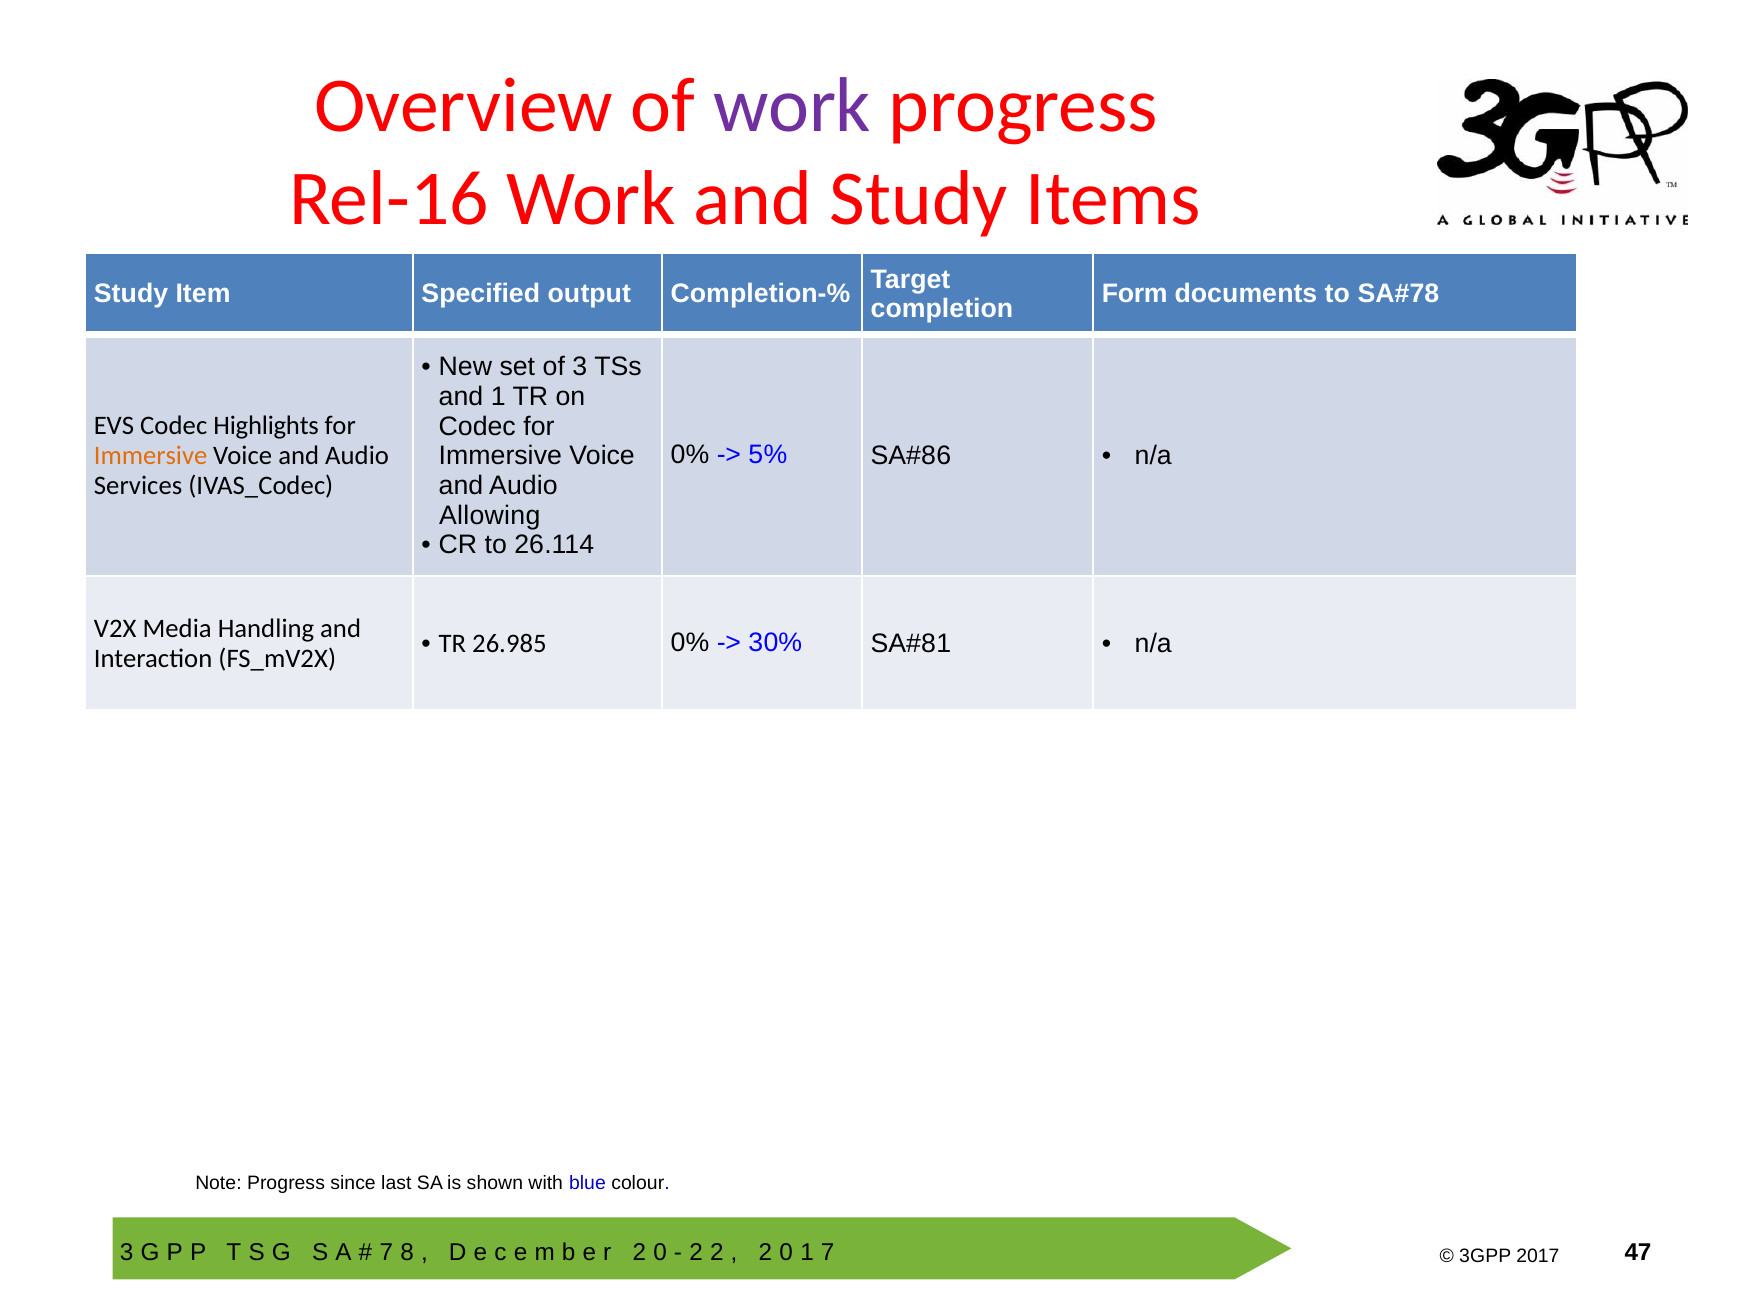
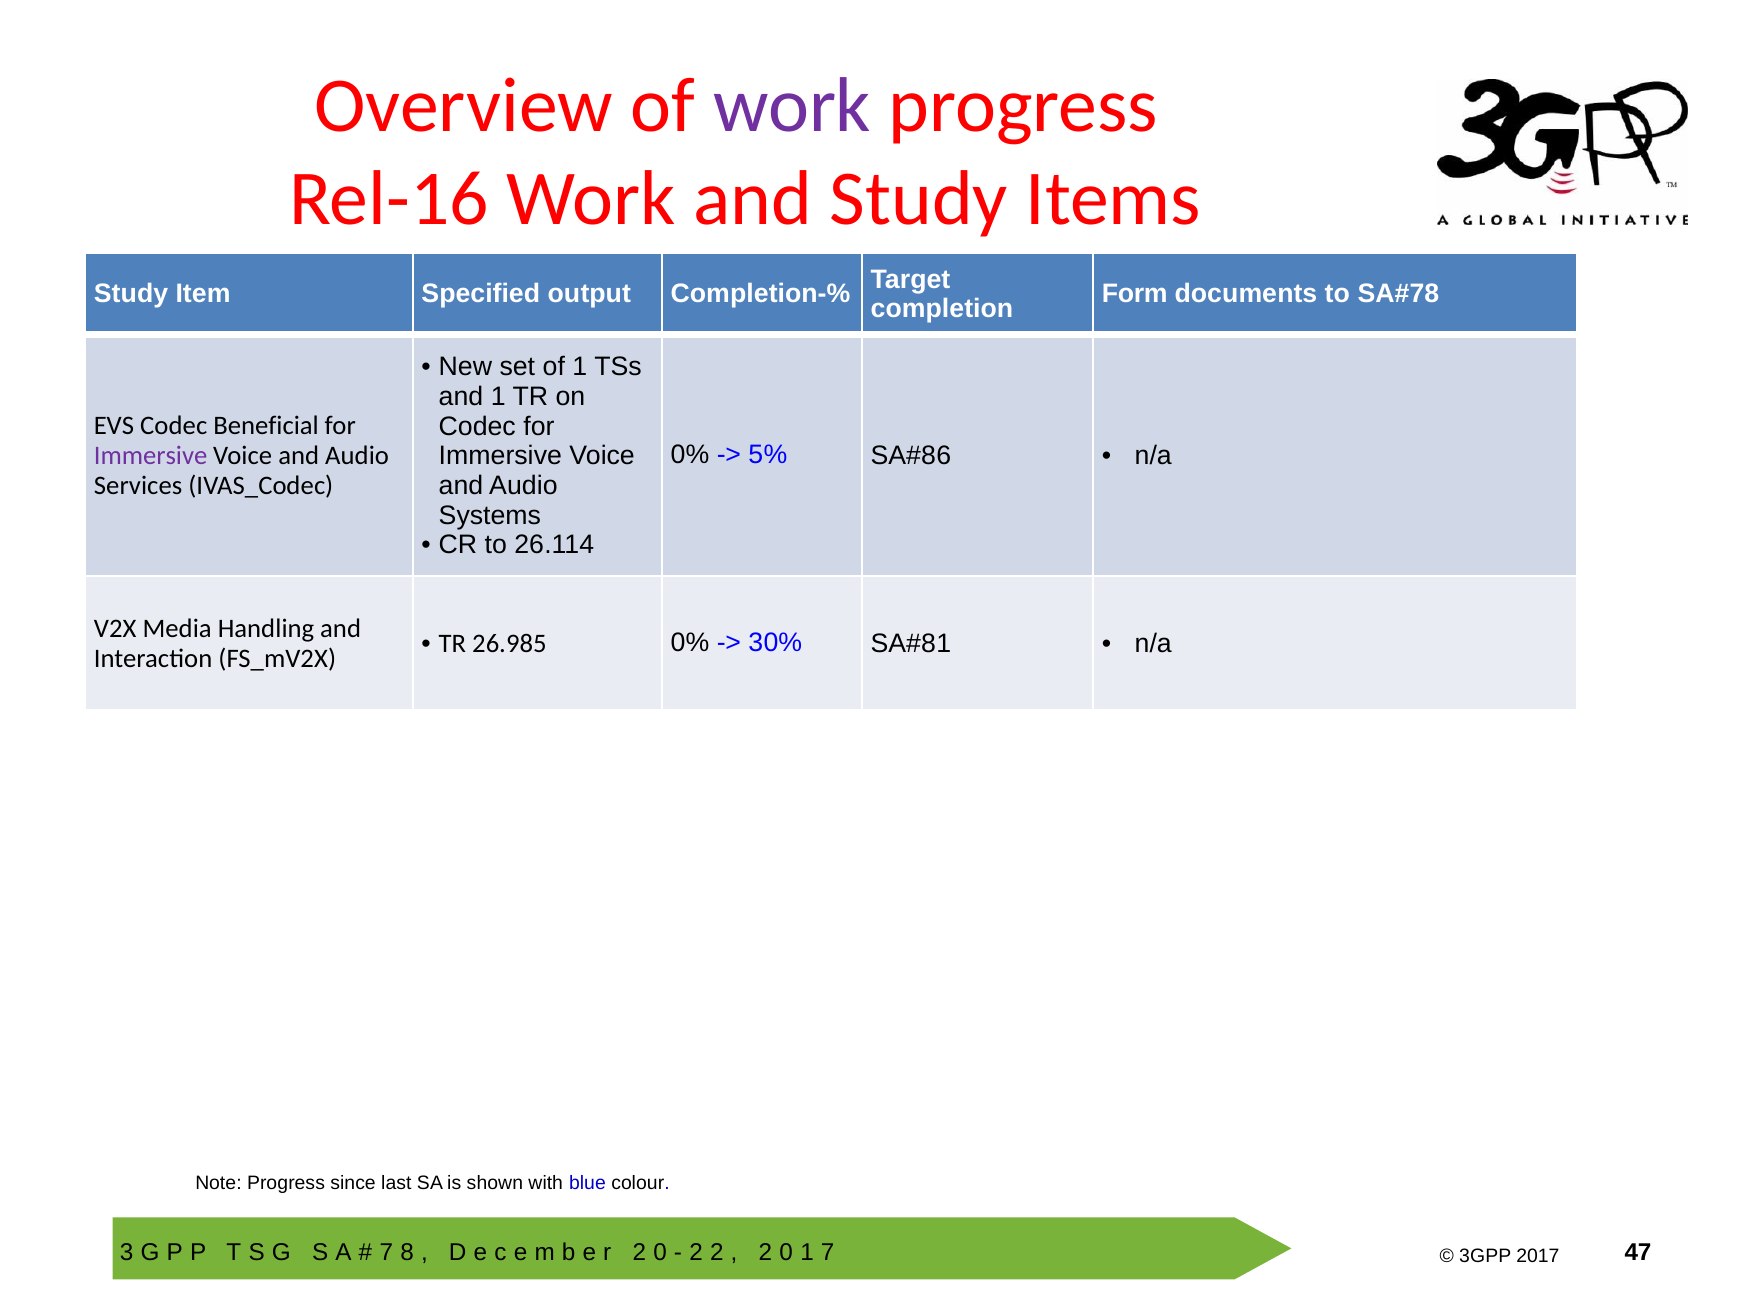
of 3: 3 -> 1
Highlights: Highlights -> Beneficial
Immersive at (151, 456) colour: orange -> purple
Allowing: Allowing -> Systems
